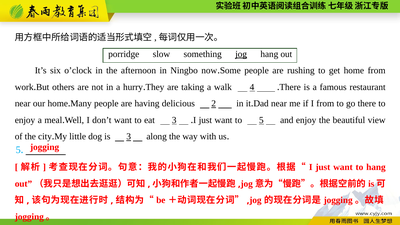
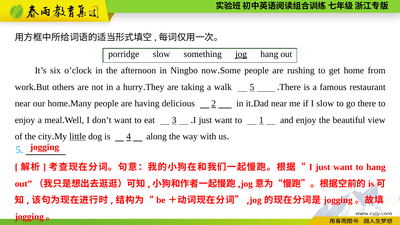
walk 4: 4 -> 5
I from: from -> slow
to 5: 5 -> 1
little underline: none -> present
is 3: 3 -> 4
